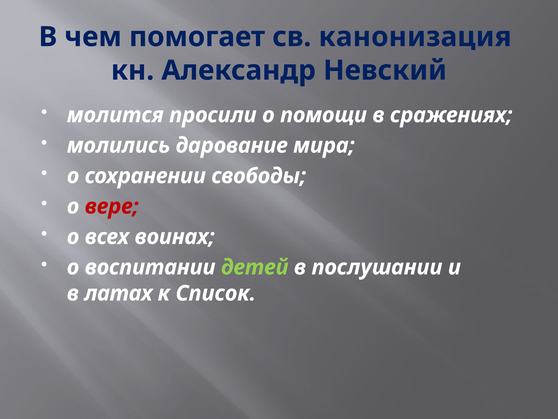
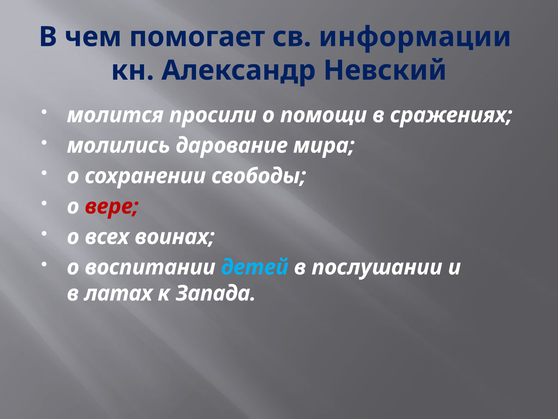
канонизация: канонизация -> информации
детей colour: light green -> light blue
Список: Список -> Запада
